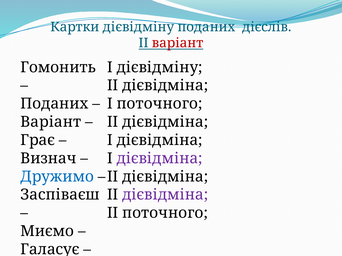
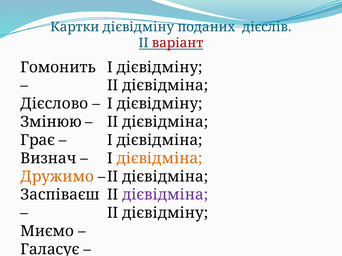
Поданих at (54, 104): Поданих -> Дієслово
поточного at (159, 104): поточного -> дієвідміну
Варіант at (51, 122): Варіант -> Змінюю
дієвідміна at (160, 159) colour: purple -> orange
Дружимо colour: blue -> orange
II поточного: поточного -> дієвідміну
